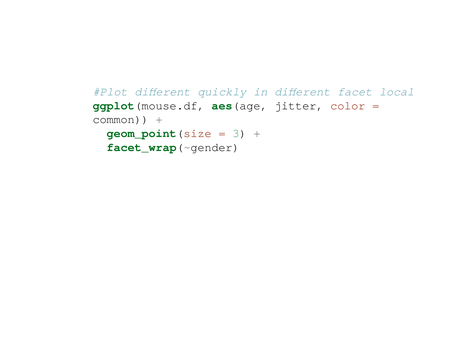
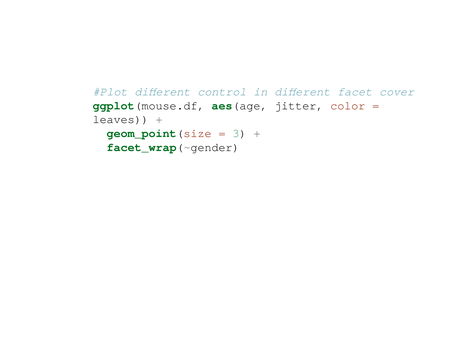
quickly: quickly -> control
local: local -> cover
common: common -> leaves
